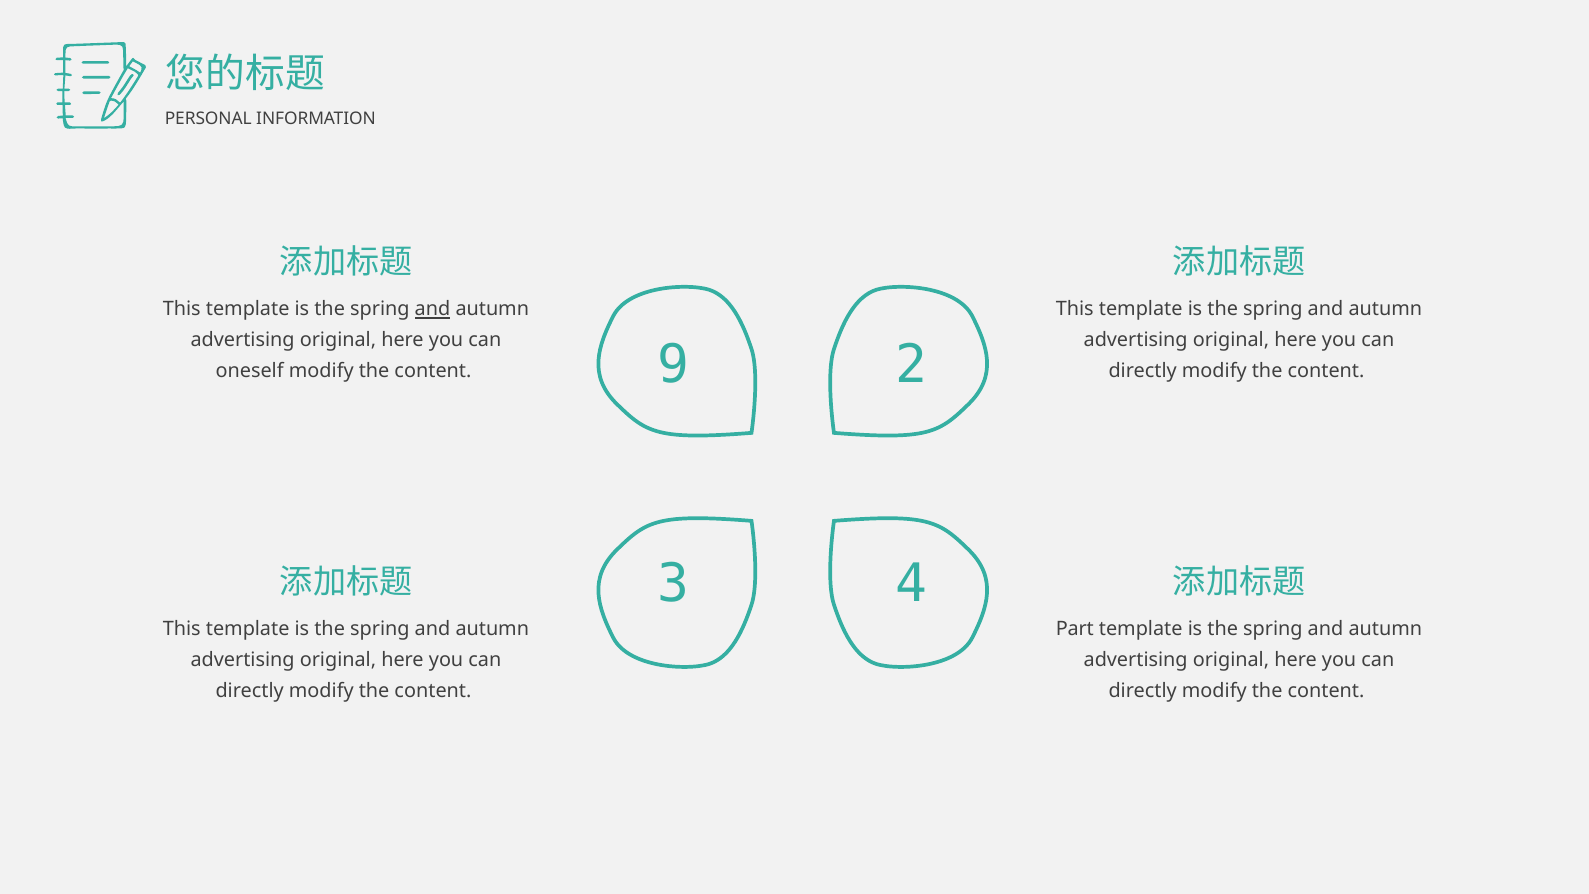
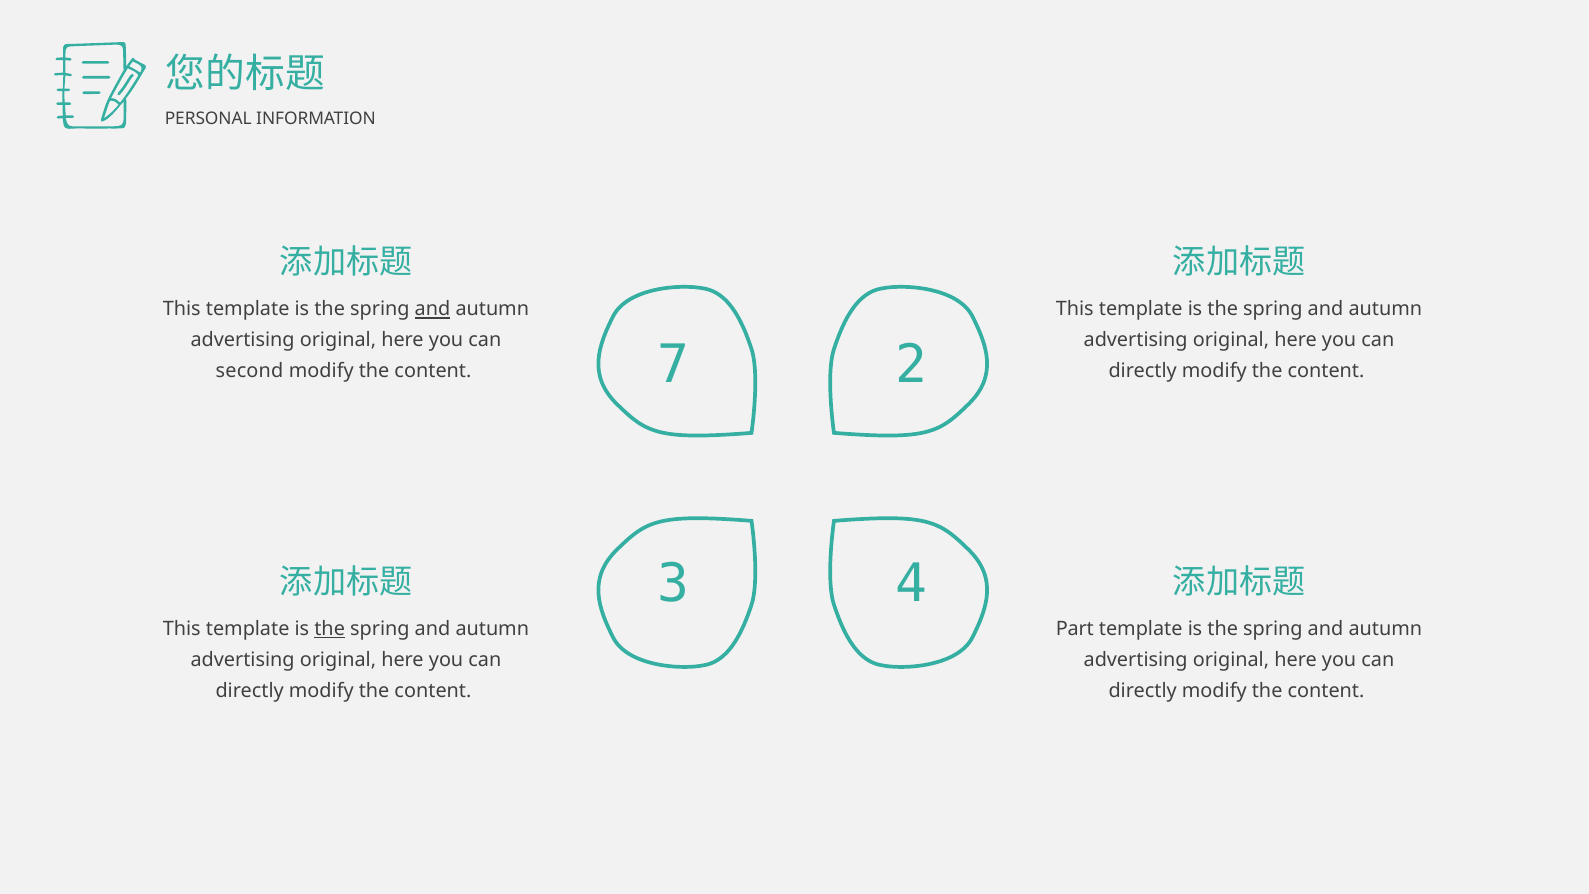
oneself: oneself -> second
9: 9 -> 7
the at (330, 629) underline: none -> present
